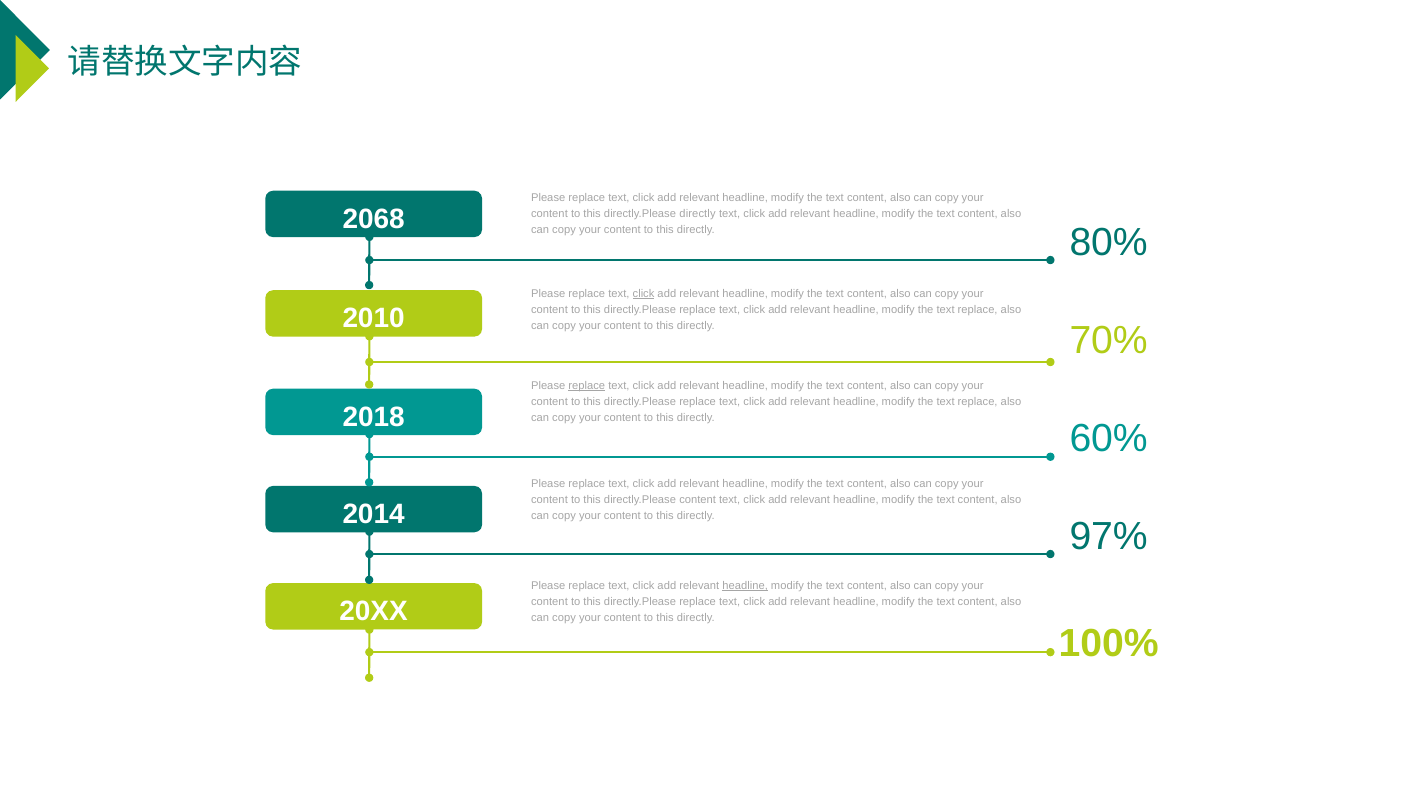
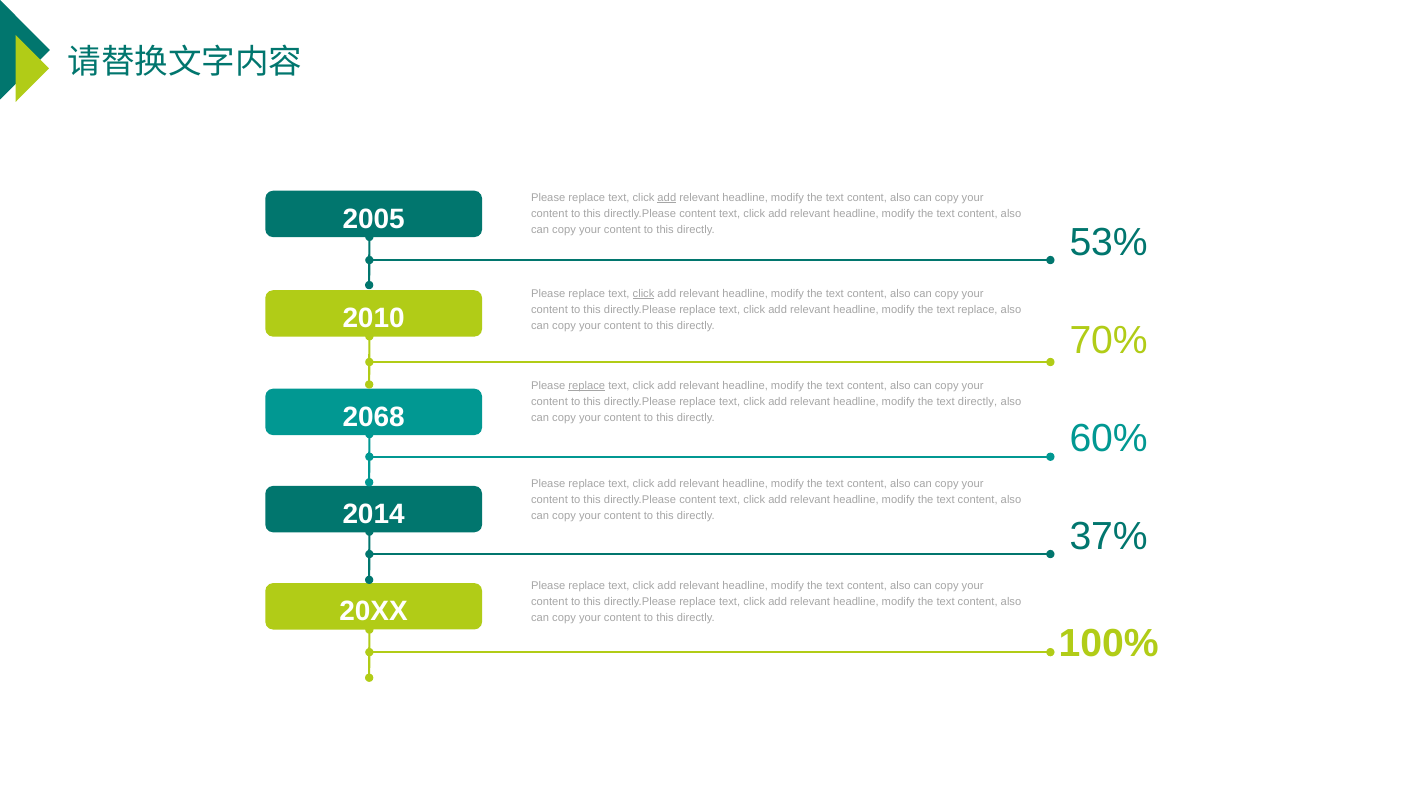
add at (667, 198) underline: none -> present
2068: 2068 -> 2005
directly at (698, 214): directly -> content
80%: 80% -> 53%
replace at (978, 401): replace -> directly
2018: 2018 -> 2068
97%: 97% -> 37%
headline at (745, 586) underline: present -> none
